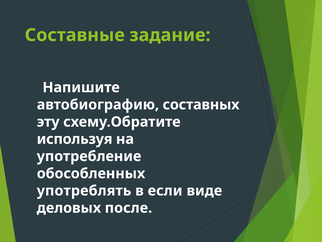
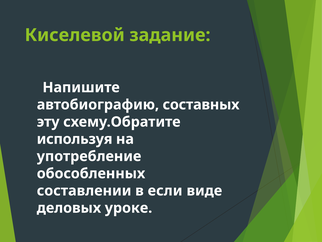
Составные: Составные -> Киселевой
употреблять: употреблять -> составлении
после: после -> уроке
